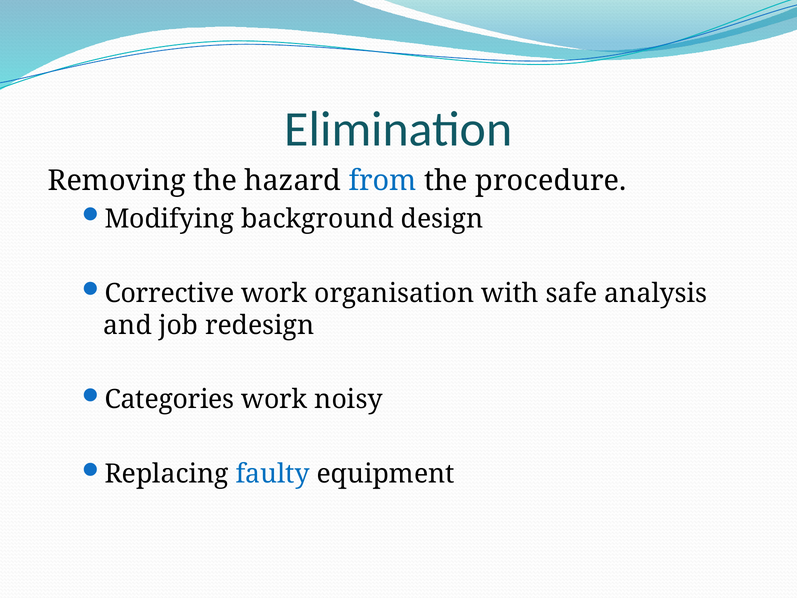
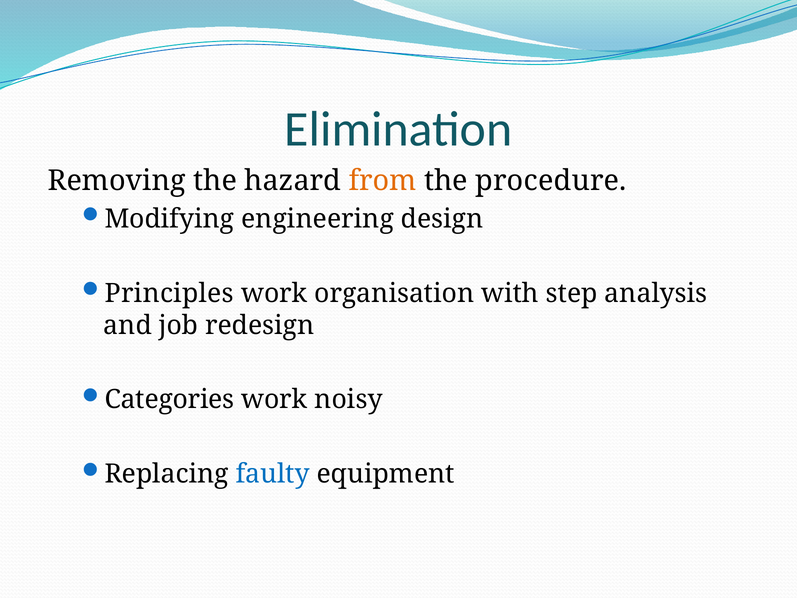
from colour: blue -> orange
background: background -> engineering
Corrective: Corrective -> Principles
safe: safe -> step
